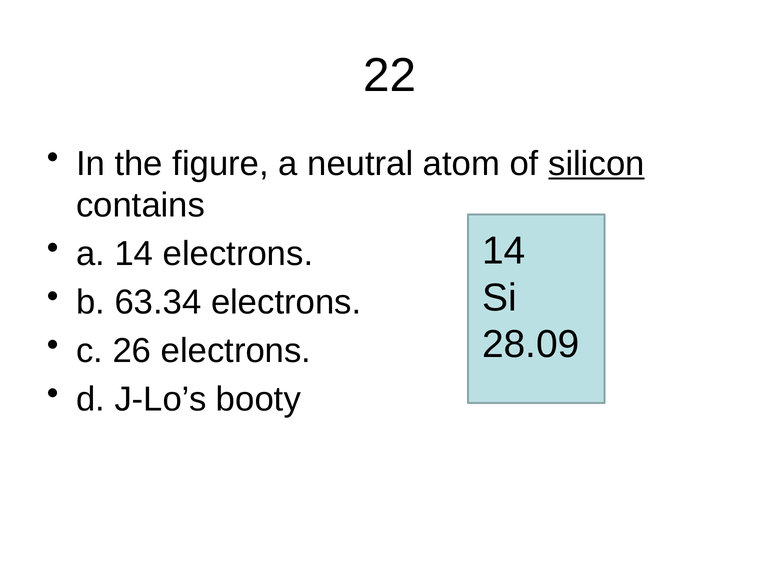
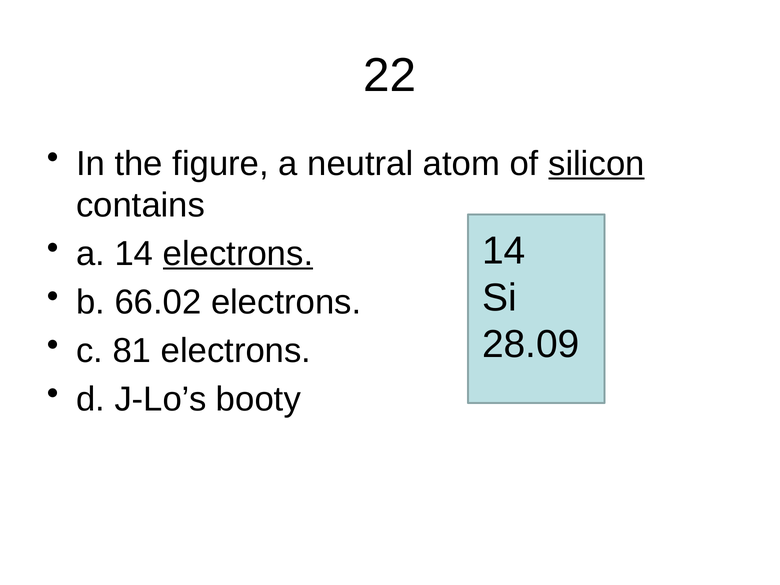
electrons at (238, 254) underline: none -> present
63.34: 63.34 -> 66.02
26: 26 -> 81
